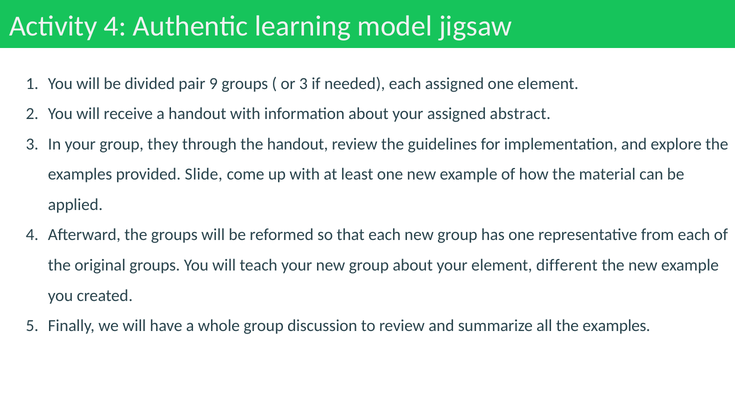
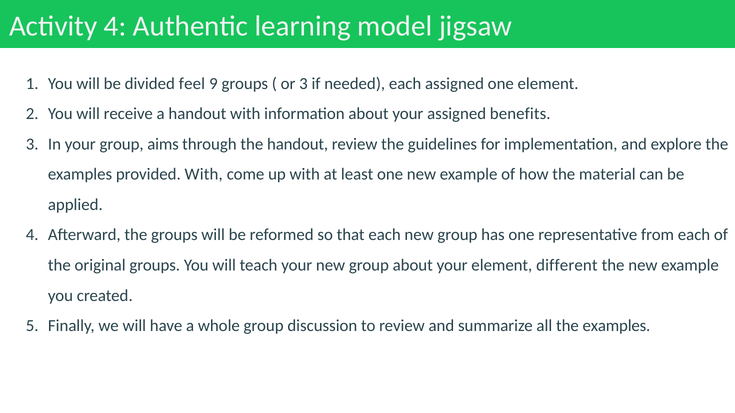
pair: pair -> feel
abstract: abstract -> benefits
they: they -> aims
provided Slide: Slide -> With
